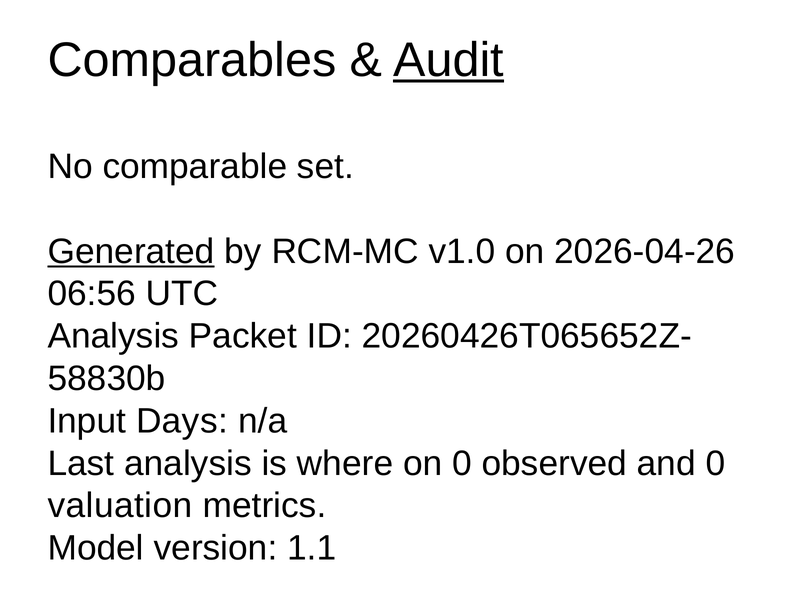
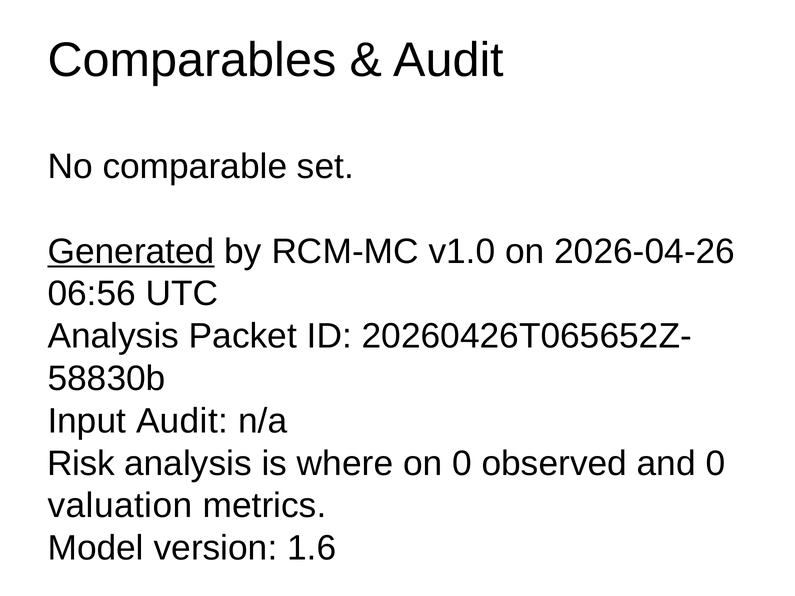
Audit at (449, 60) underline: present -> none
Input Days: Days -> Audit
Last: Last -> Risk
1.1: 1.1 -> 1.6
